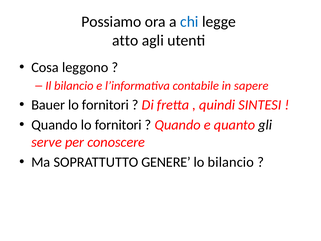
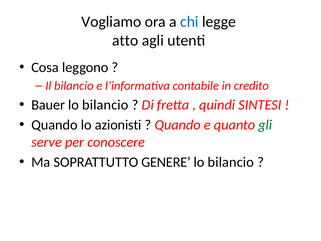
Possiamo: Possiamo -> Vogliamo
sapere: sapere -> credito
fornitori at (105, 105): fornitori -> bilancio
Quando lo fornitori: fornitori -> azionisti
gli colour: black -> green
